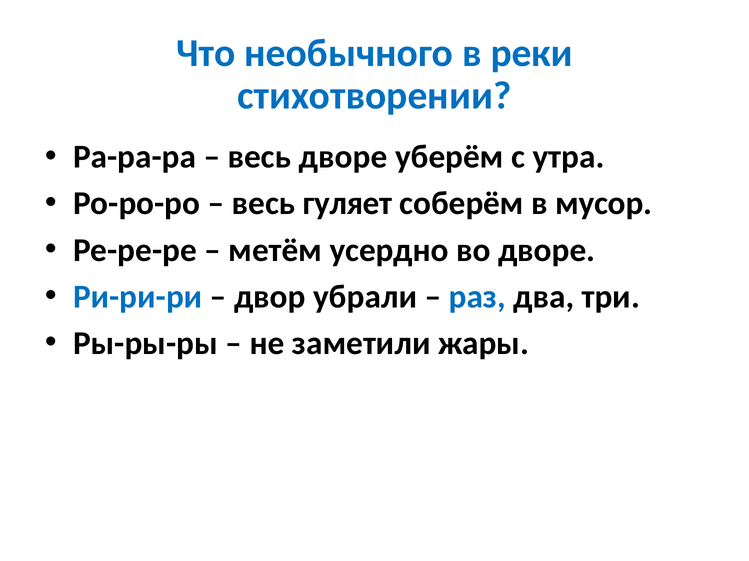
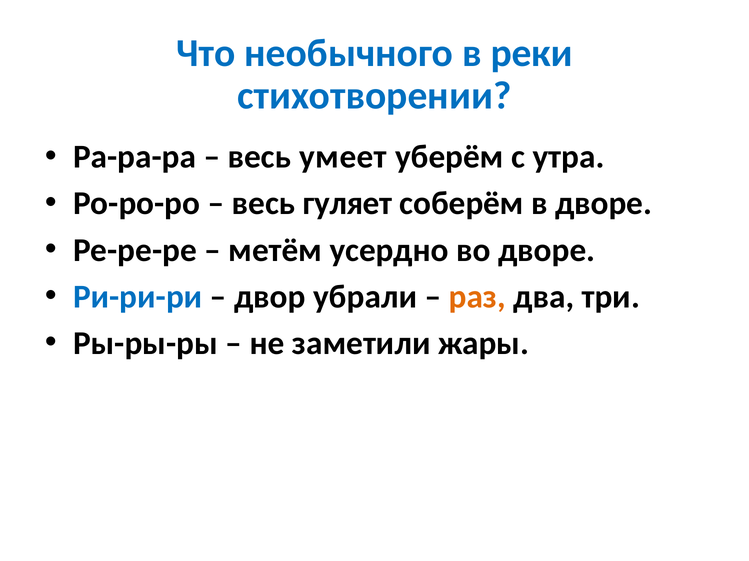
весь дворе: дворе -> умеет
в мусор: мусор -> дворе
раз colour: blue -> orange
